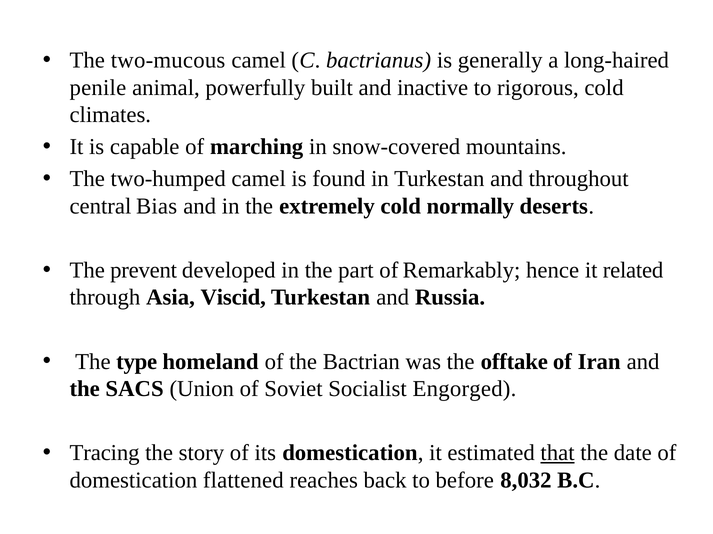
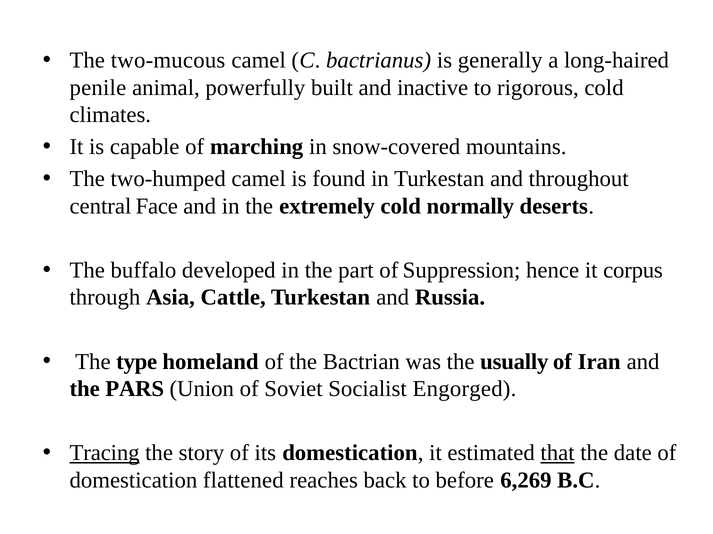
Bias: Bias -> Face
prevent: prevent -> buffalo
Remarkably: Remarkably -> Suppression
related: related -> corpus
Viscid: Viscid -> Cattle
offtake: offtake -> usually
SACS: SACS -> PARS
Tracing underline: none -> present
8,032: 8,032 -> 6,269
